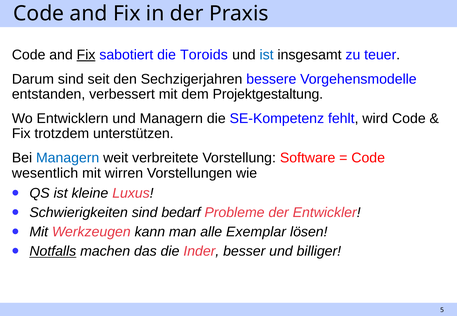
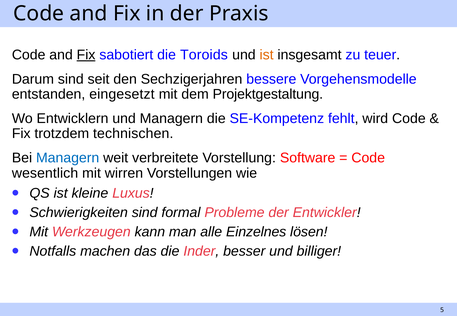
ist at (267, 55) colour: blue -> orange
verbessert: verbessert -> eingesetzt
unterstützen: unterstützen -> technischen
bedarf: bedarf -> formal
Exemplar: Exemplar -> Einzelnes
Notfalls underline: present -> none
